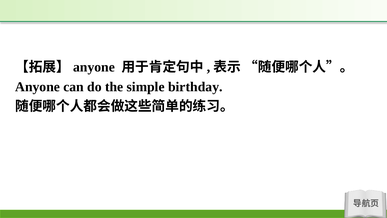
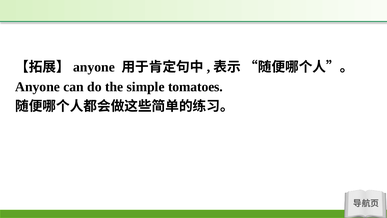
birthday: birthday -> tomatoes
